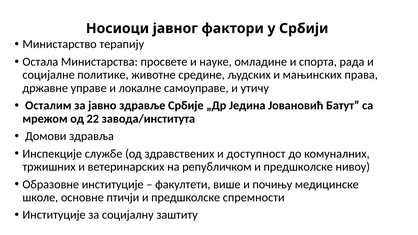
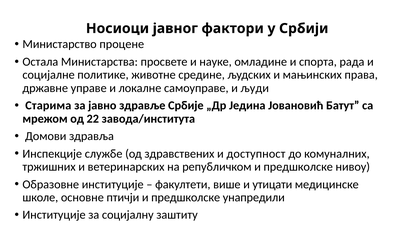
терапију: терапију -> процене
утичу: утичу -> људи
Осталим: Осталим -> Старима
почињу: почињу -> утицати
спремности: спремности -> унапредили
